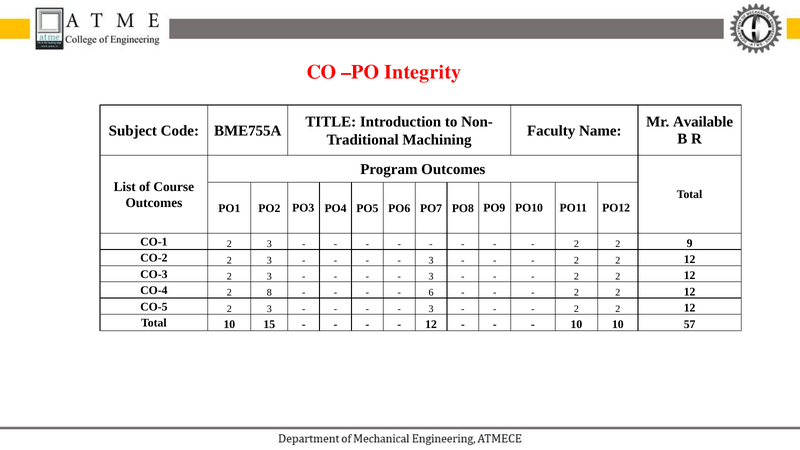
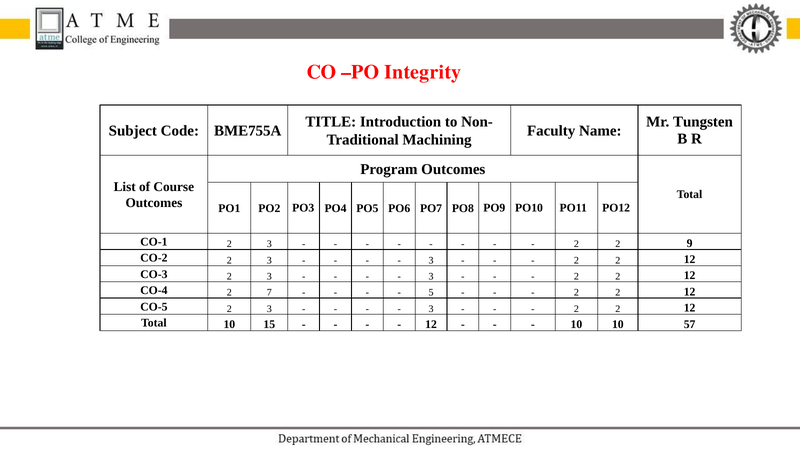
Available: Available -> Tungsten
8: 8 -> 7
6: 6 -> 5
